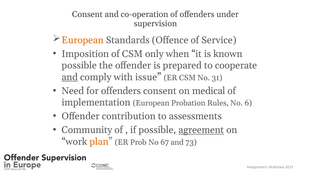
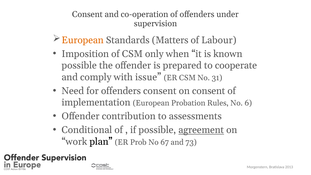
Offence: Offence -> Matters
Service: Service -> Labour
and at (70, 77) underline: present -> none
on medical: medical -> consent
Community: Community -> Conditional
plan colour: orange -> black
